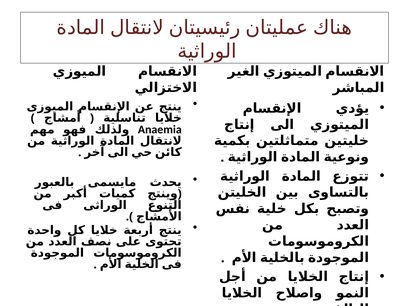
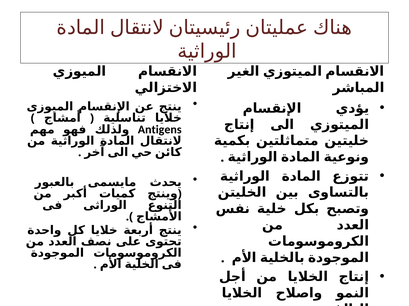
Anaemia: Anaemia -> Antigens
